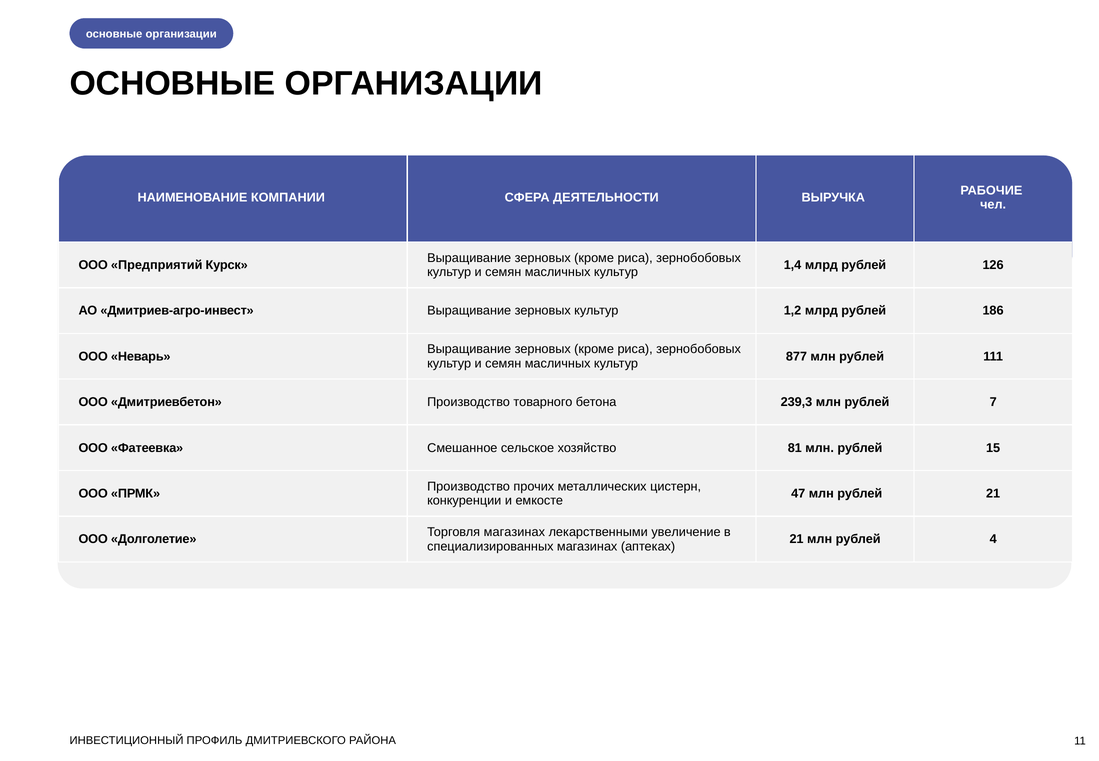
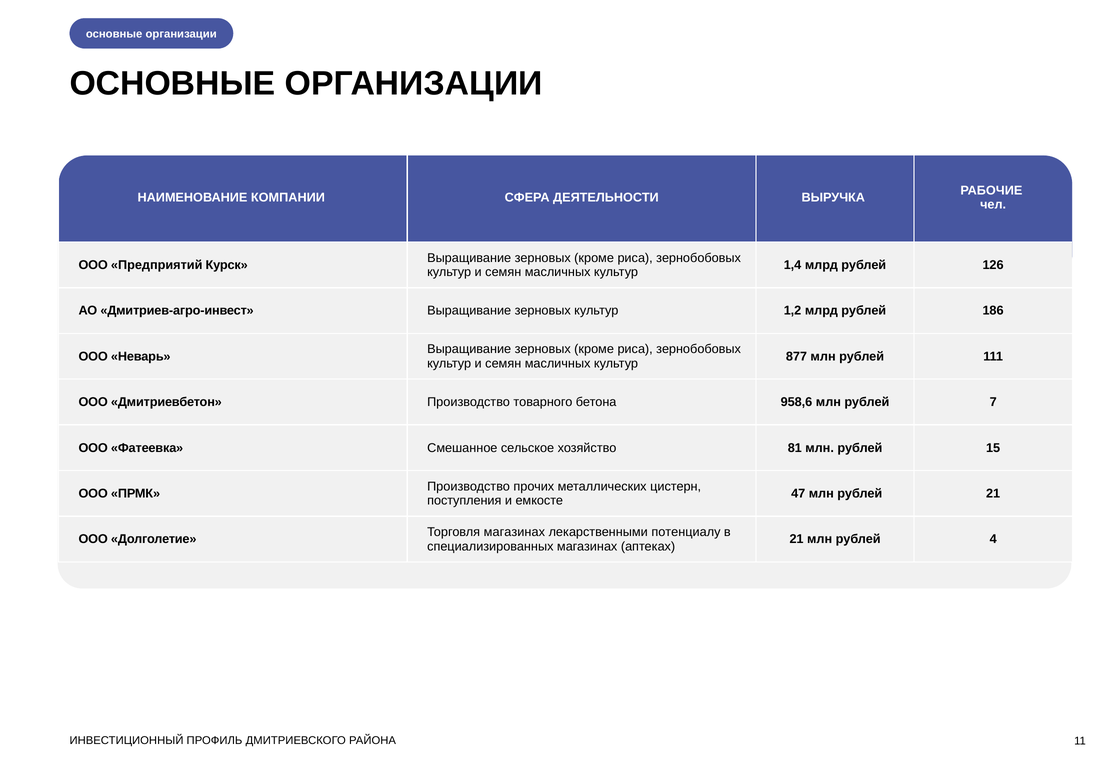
239,3: 239,3 -> 958,6
конкуренции: конкуренции -> поступления
увеличение: увеличение -> потенциалу
